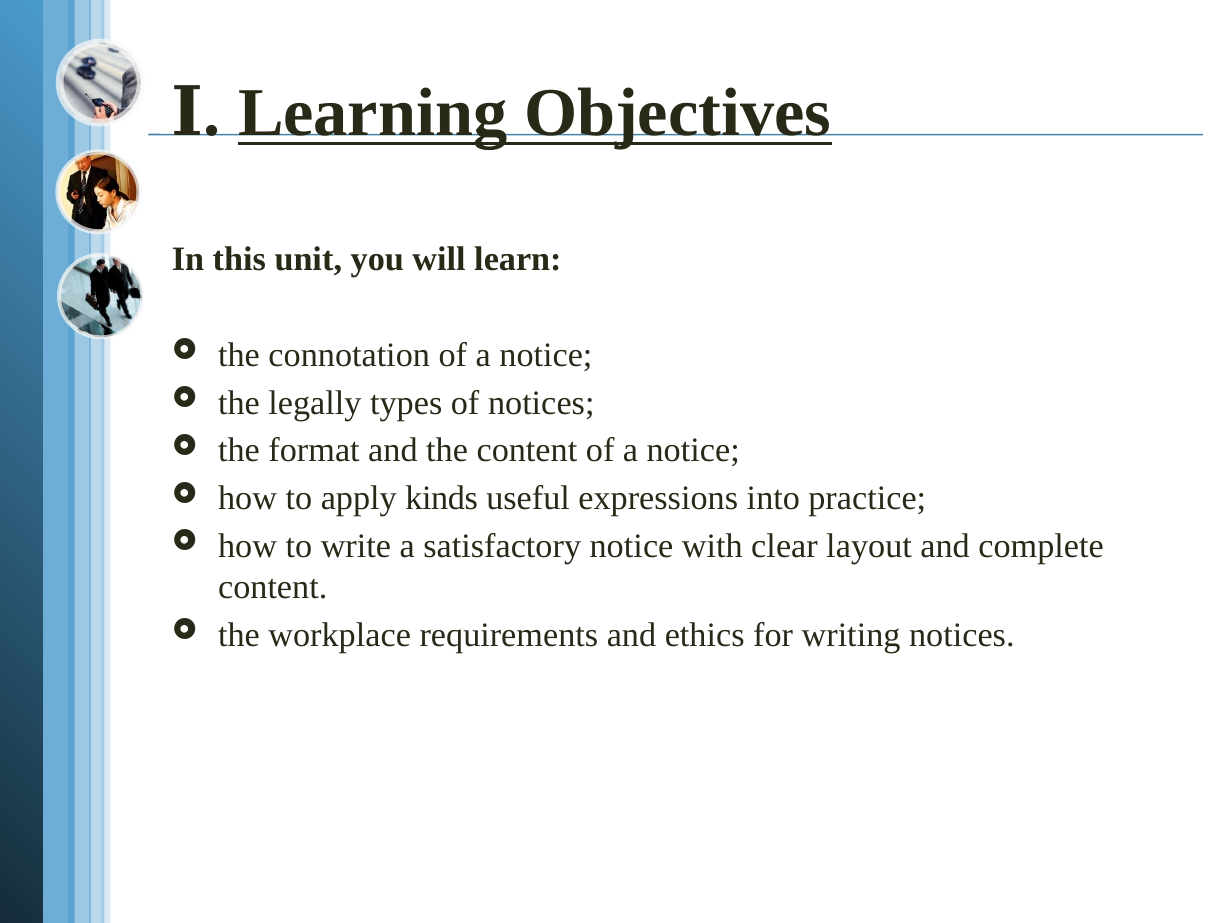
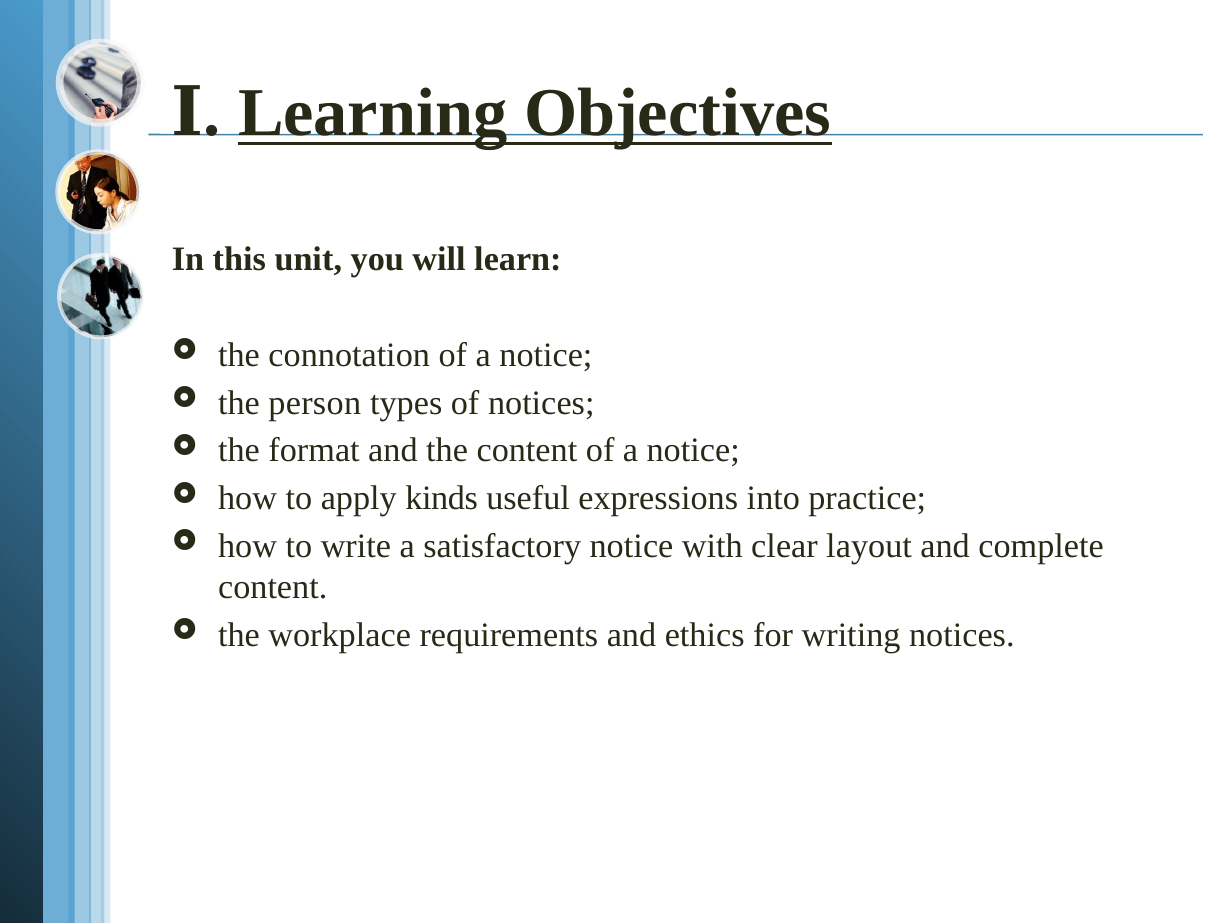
legally: legally -> person
